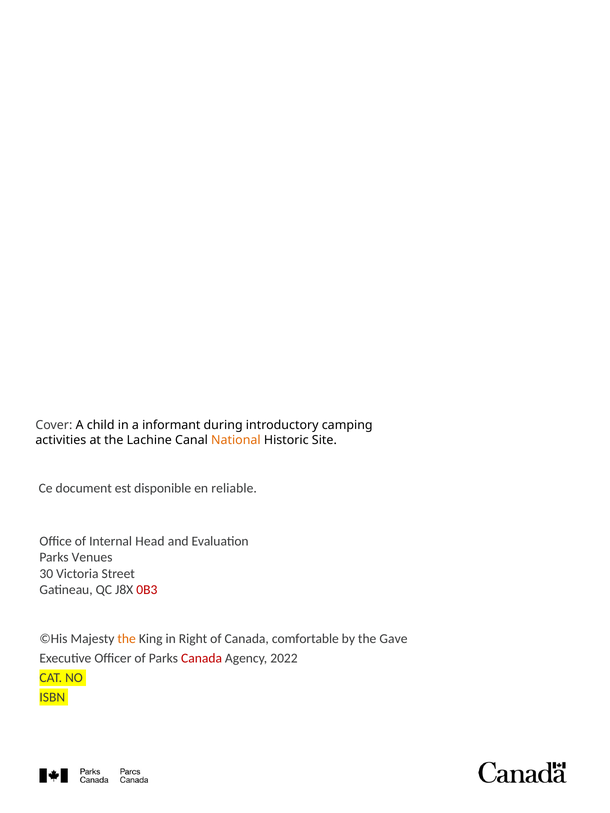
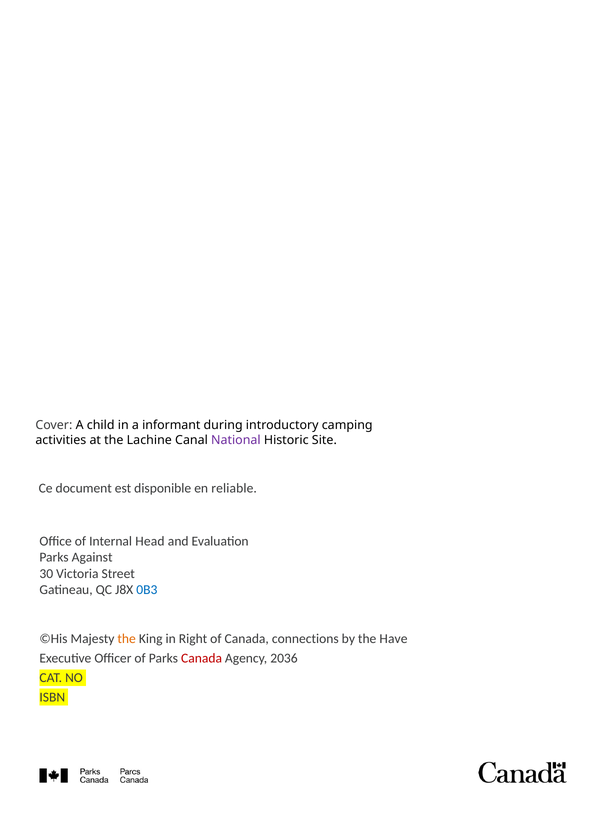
National colour: orange -> purple
Venues: Venues -> Against
0B3 colour: red -> blue
comfortable: comfortable -> connections
Gave: Gave -> Have
2022: 2022 -> 2036
